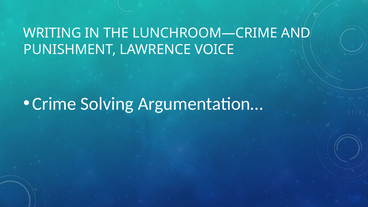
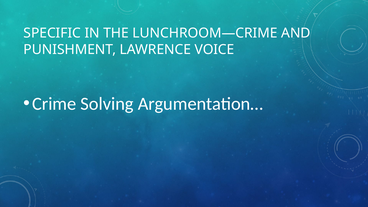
WRITING: WRITING -> SPECIFIC
